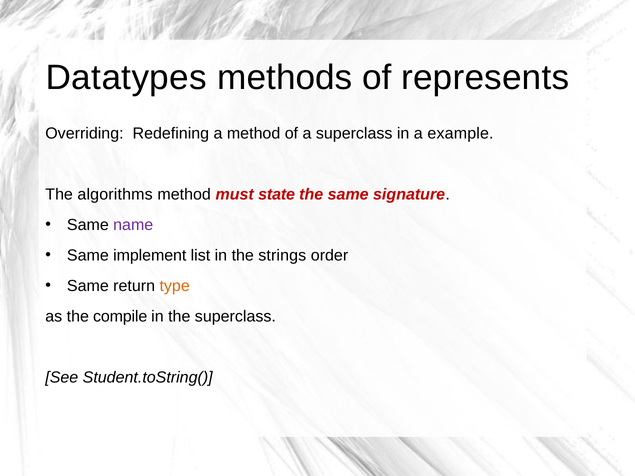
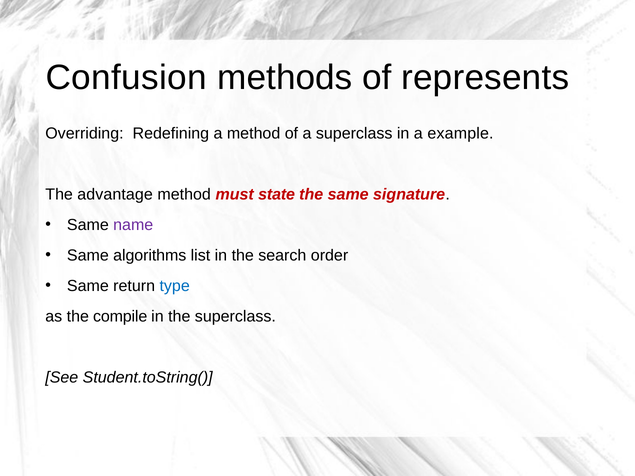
Datatypes: Datatypes -> Confusion
algorithms: algorithms -> advantage
implement: implement -> algorithms
strings: strings -> search
type colour: orange -> blue
